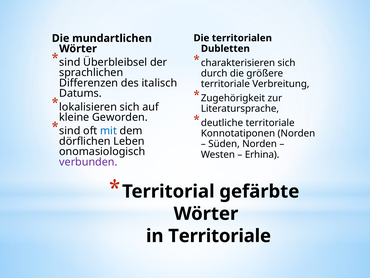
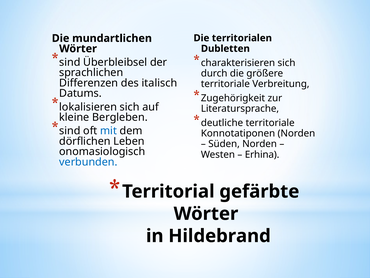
Geworden: Geworden -> Bergleben
verbunden colour: purple -> blue
in Territoriale: Territoriale -> Hildebrand
